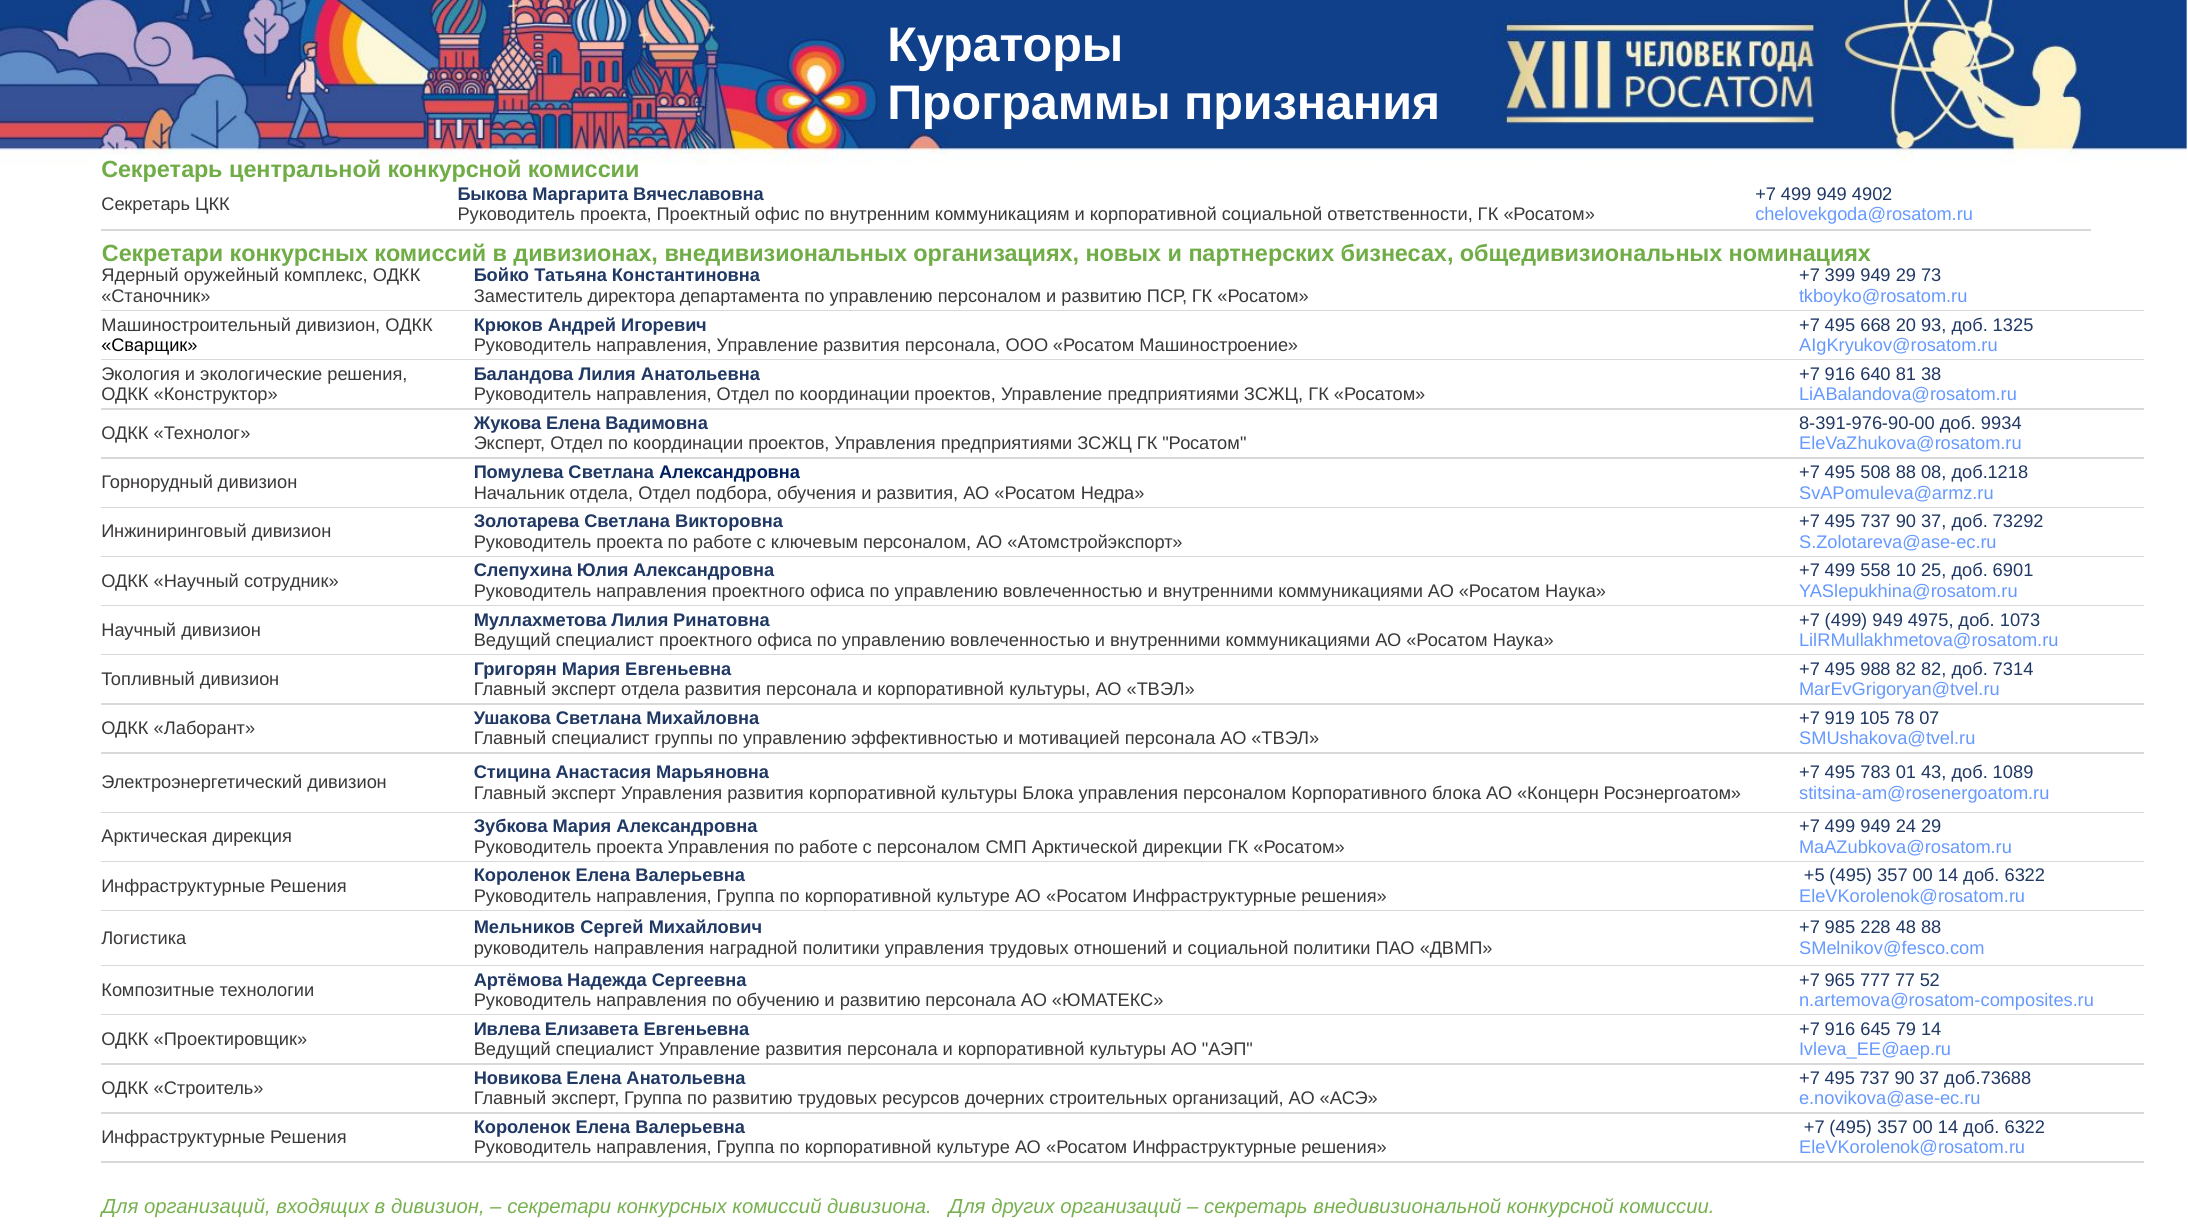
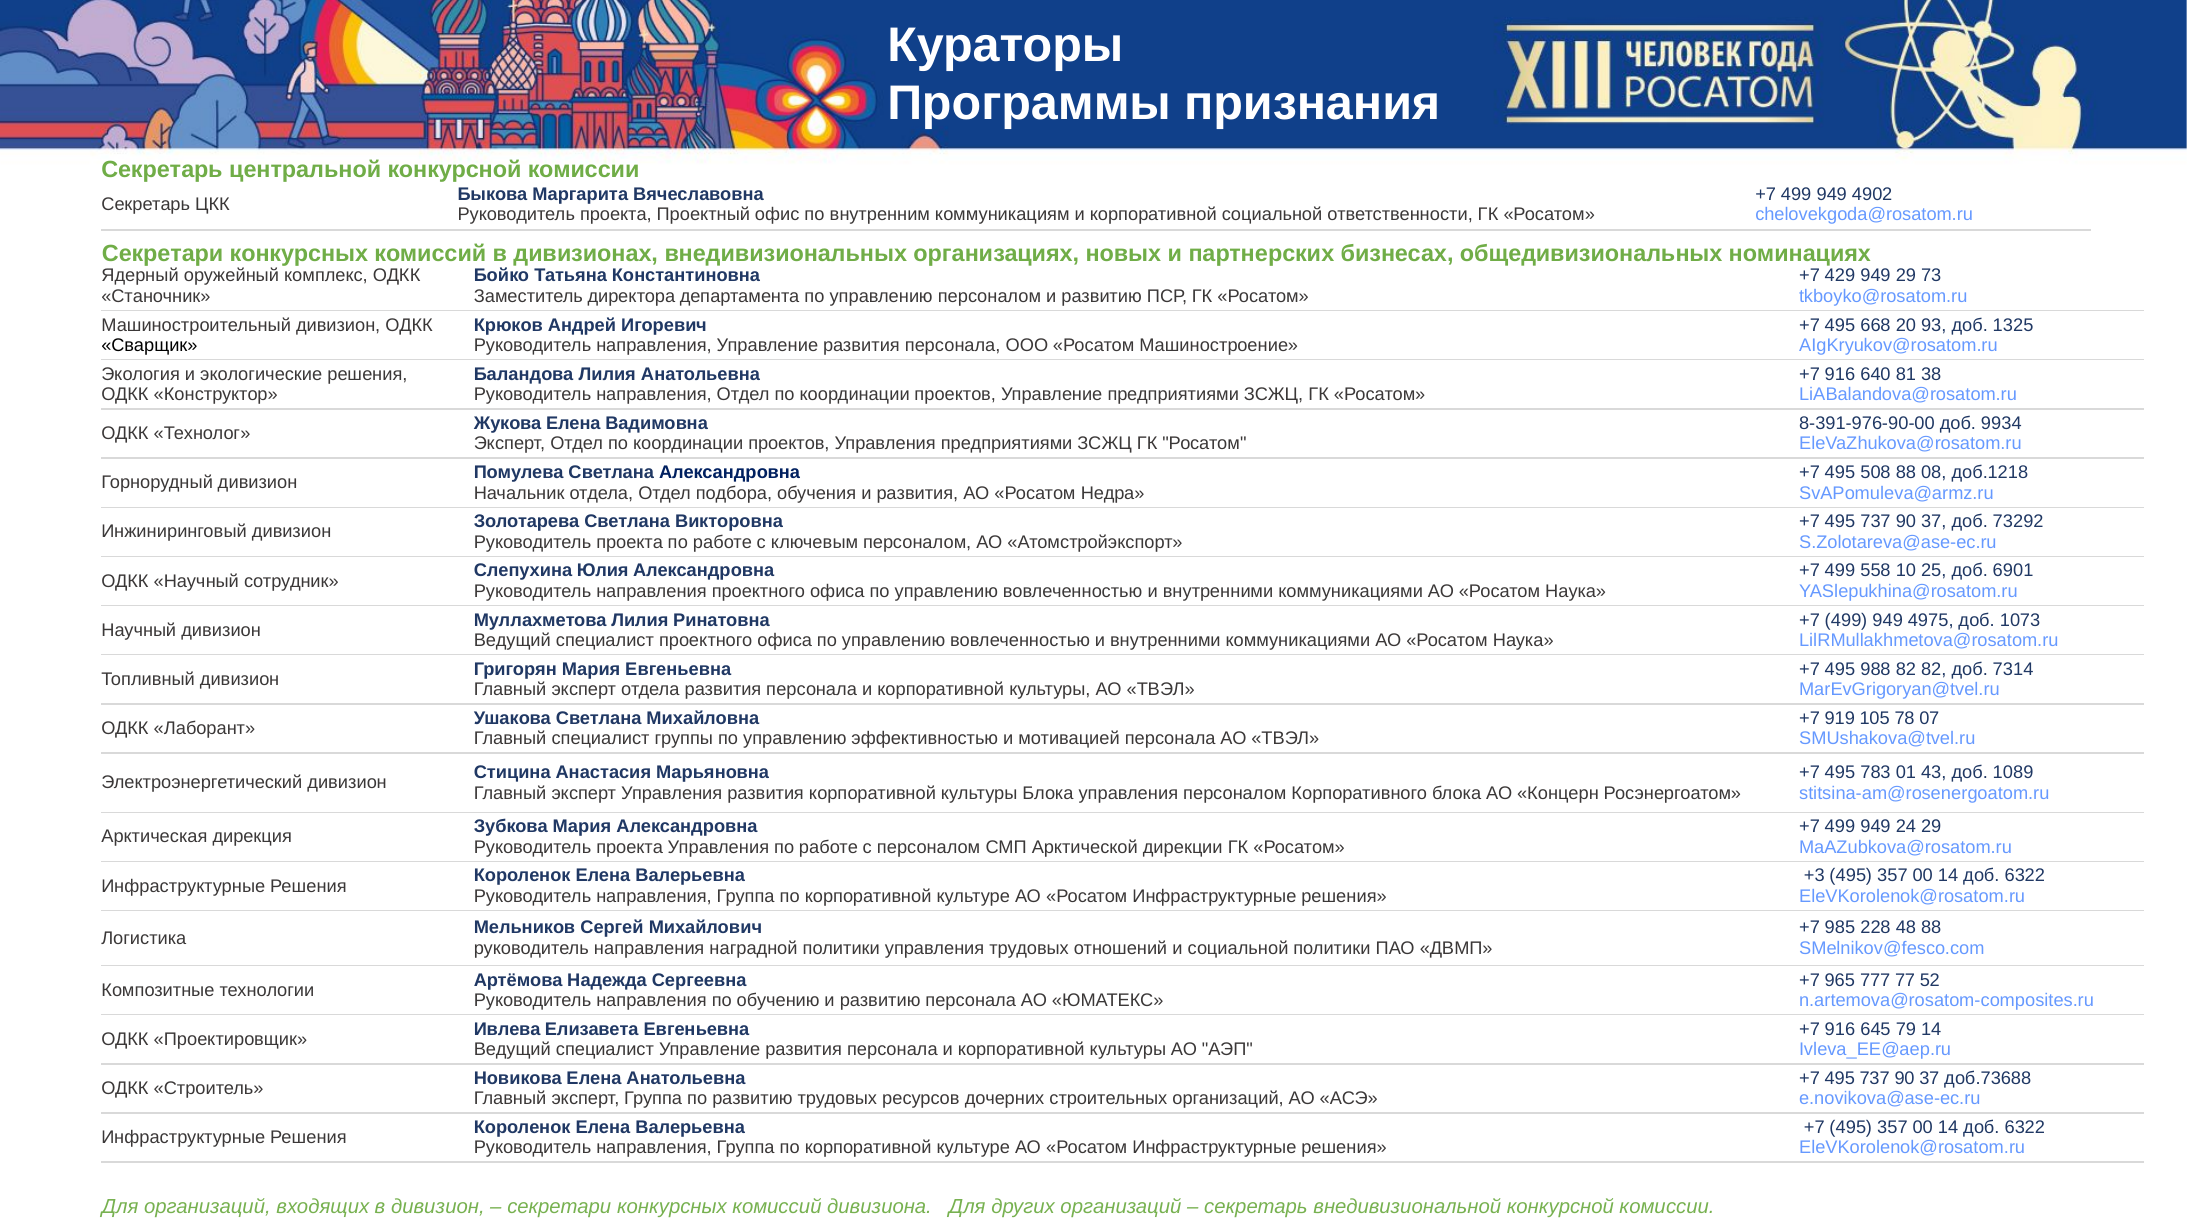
399: 399 -> 429
+5: +5 -> +3
